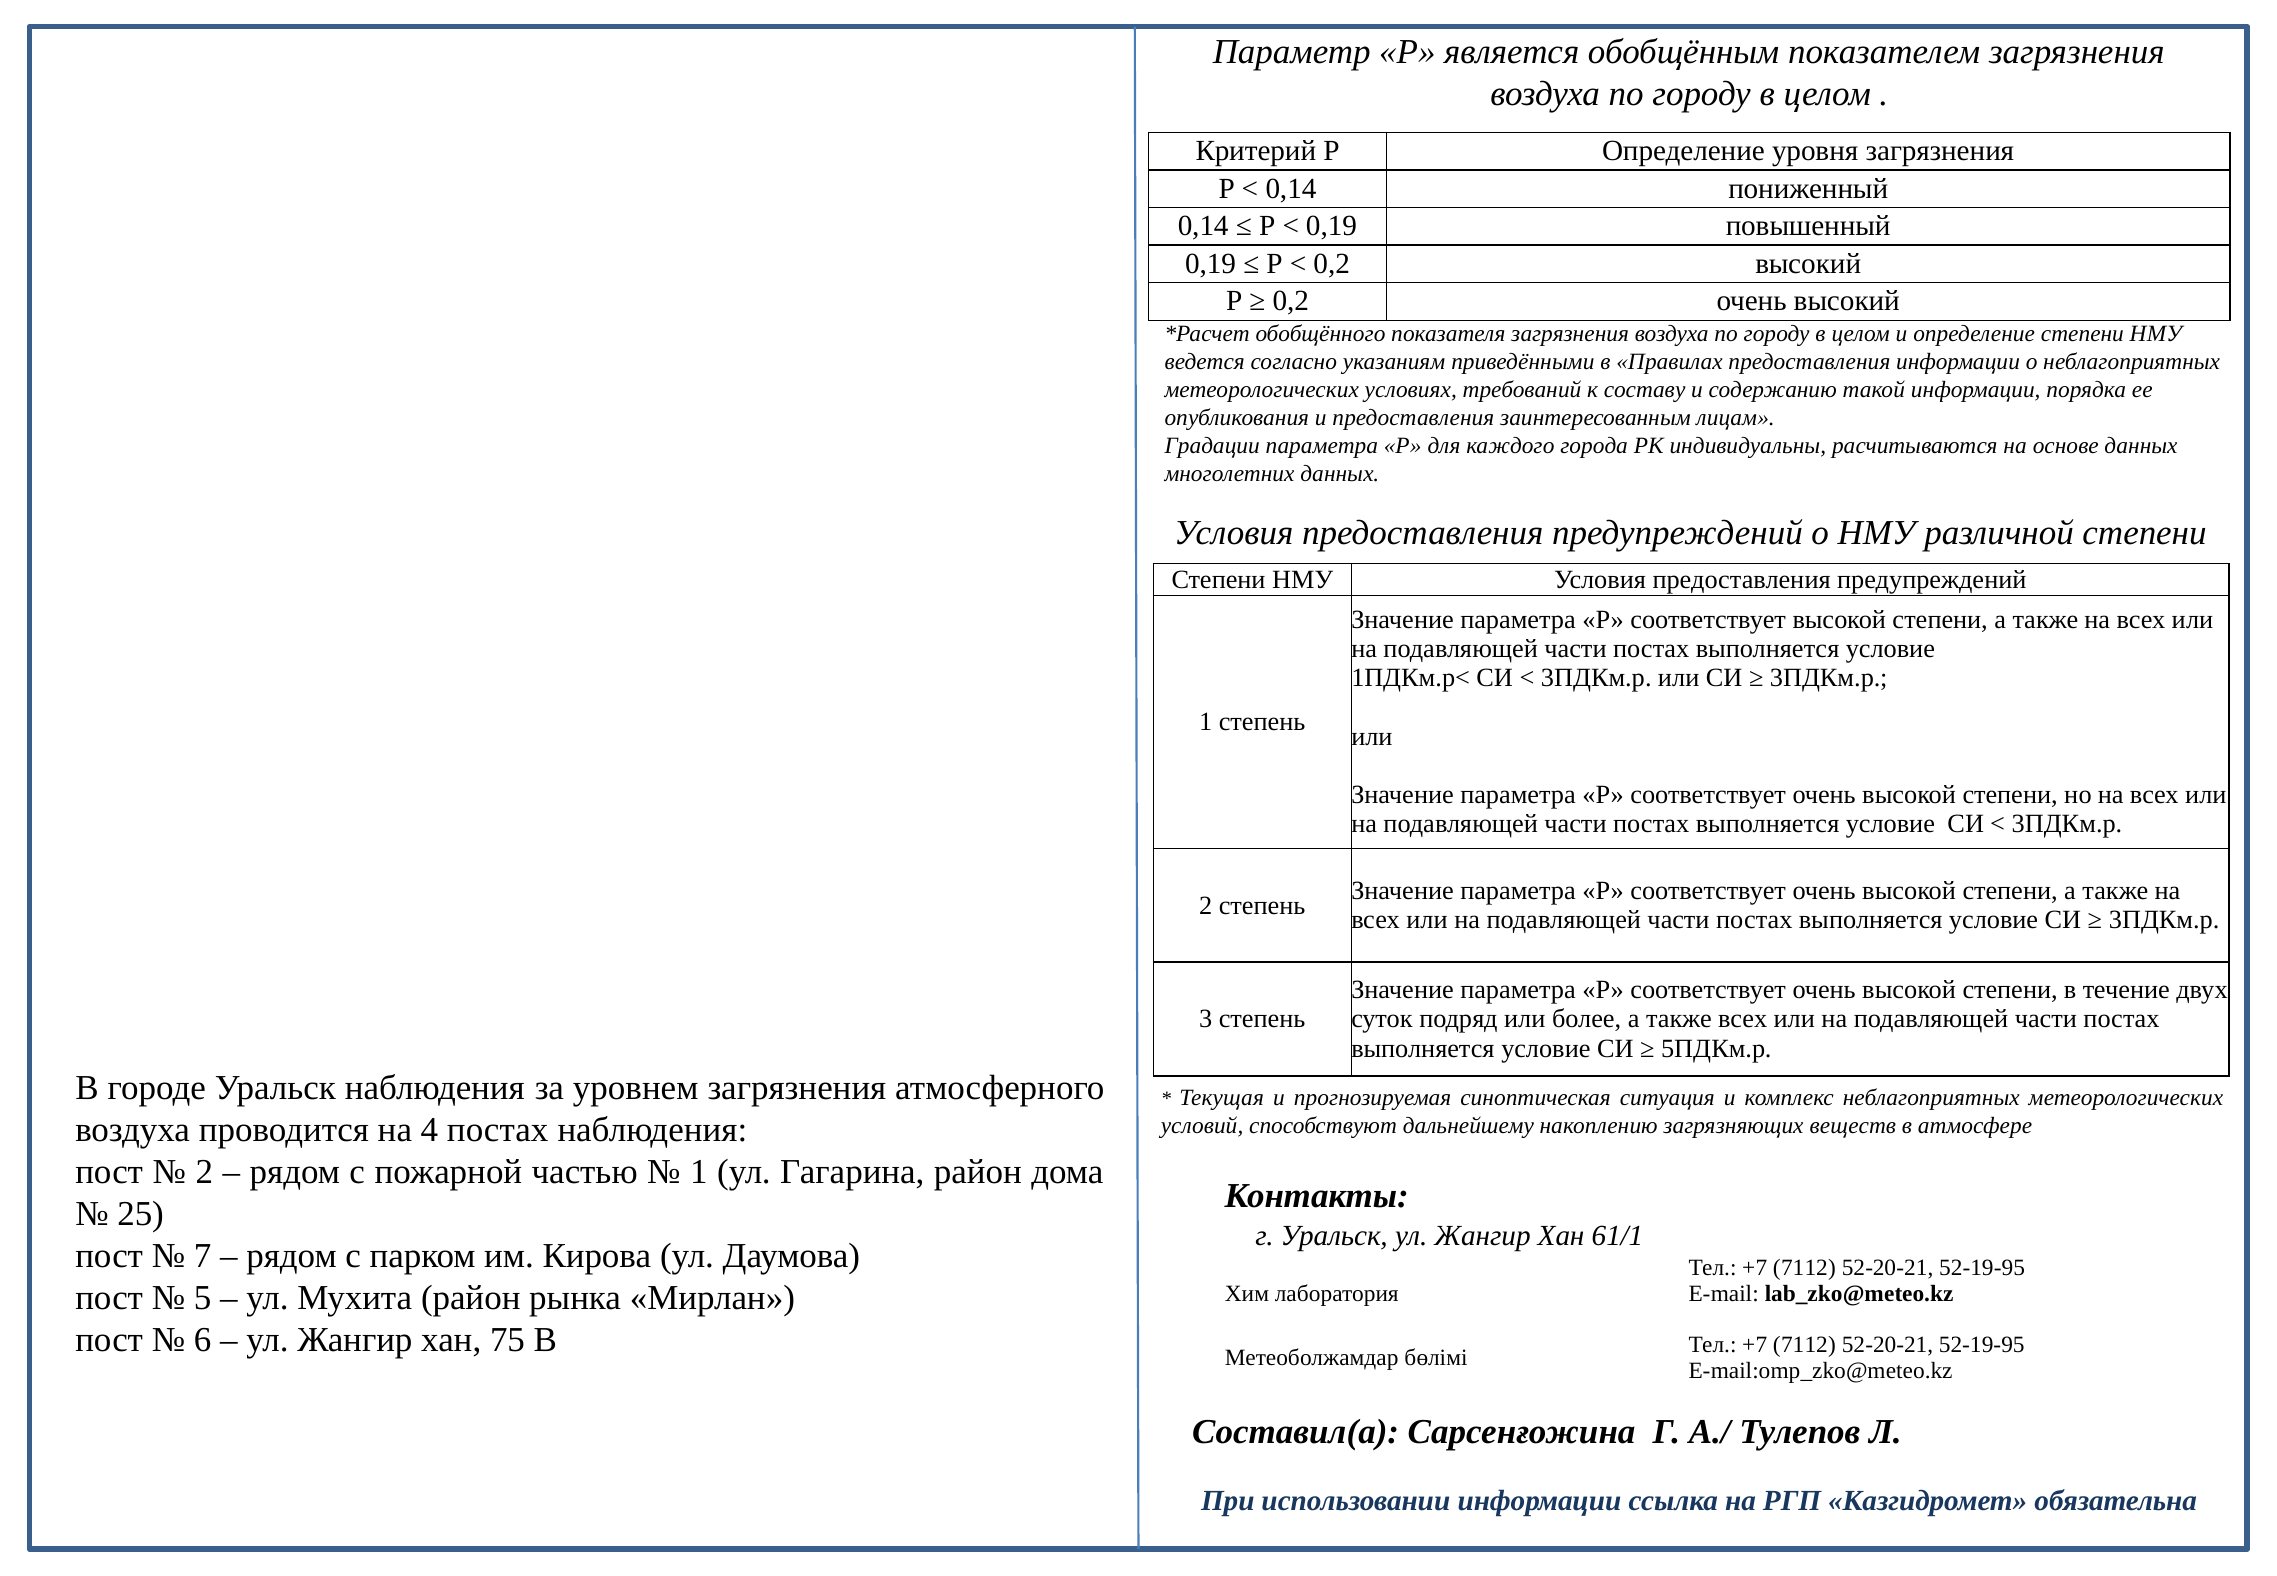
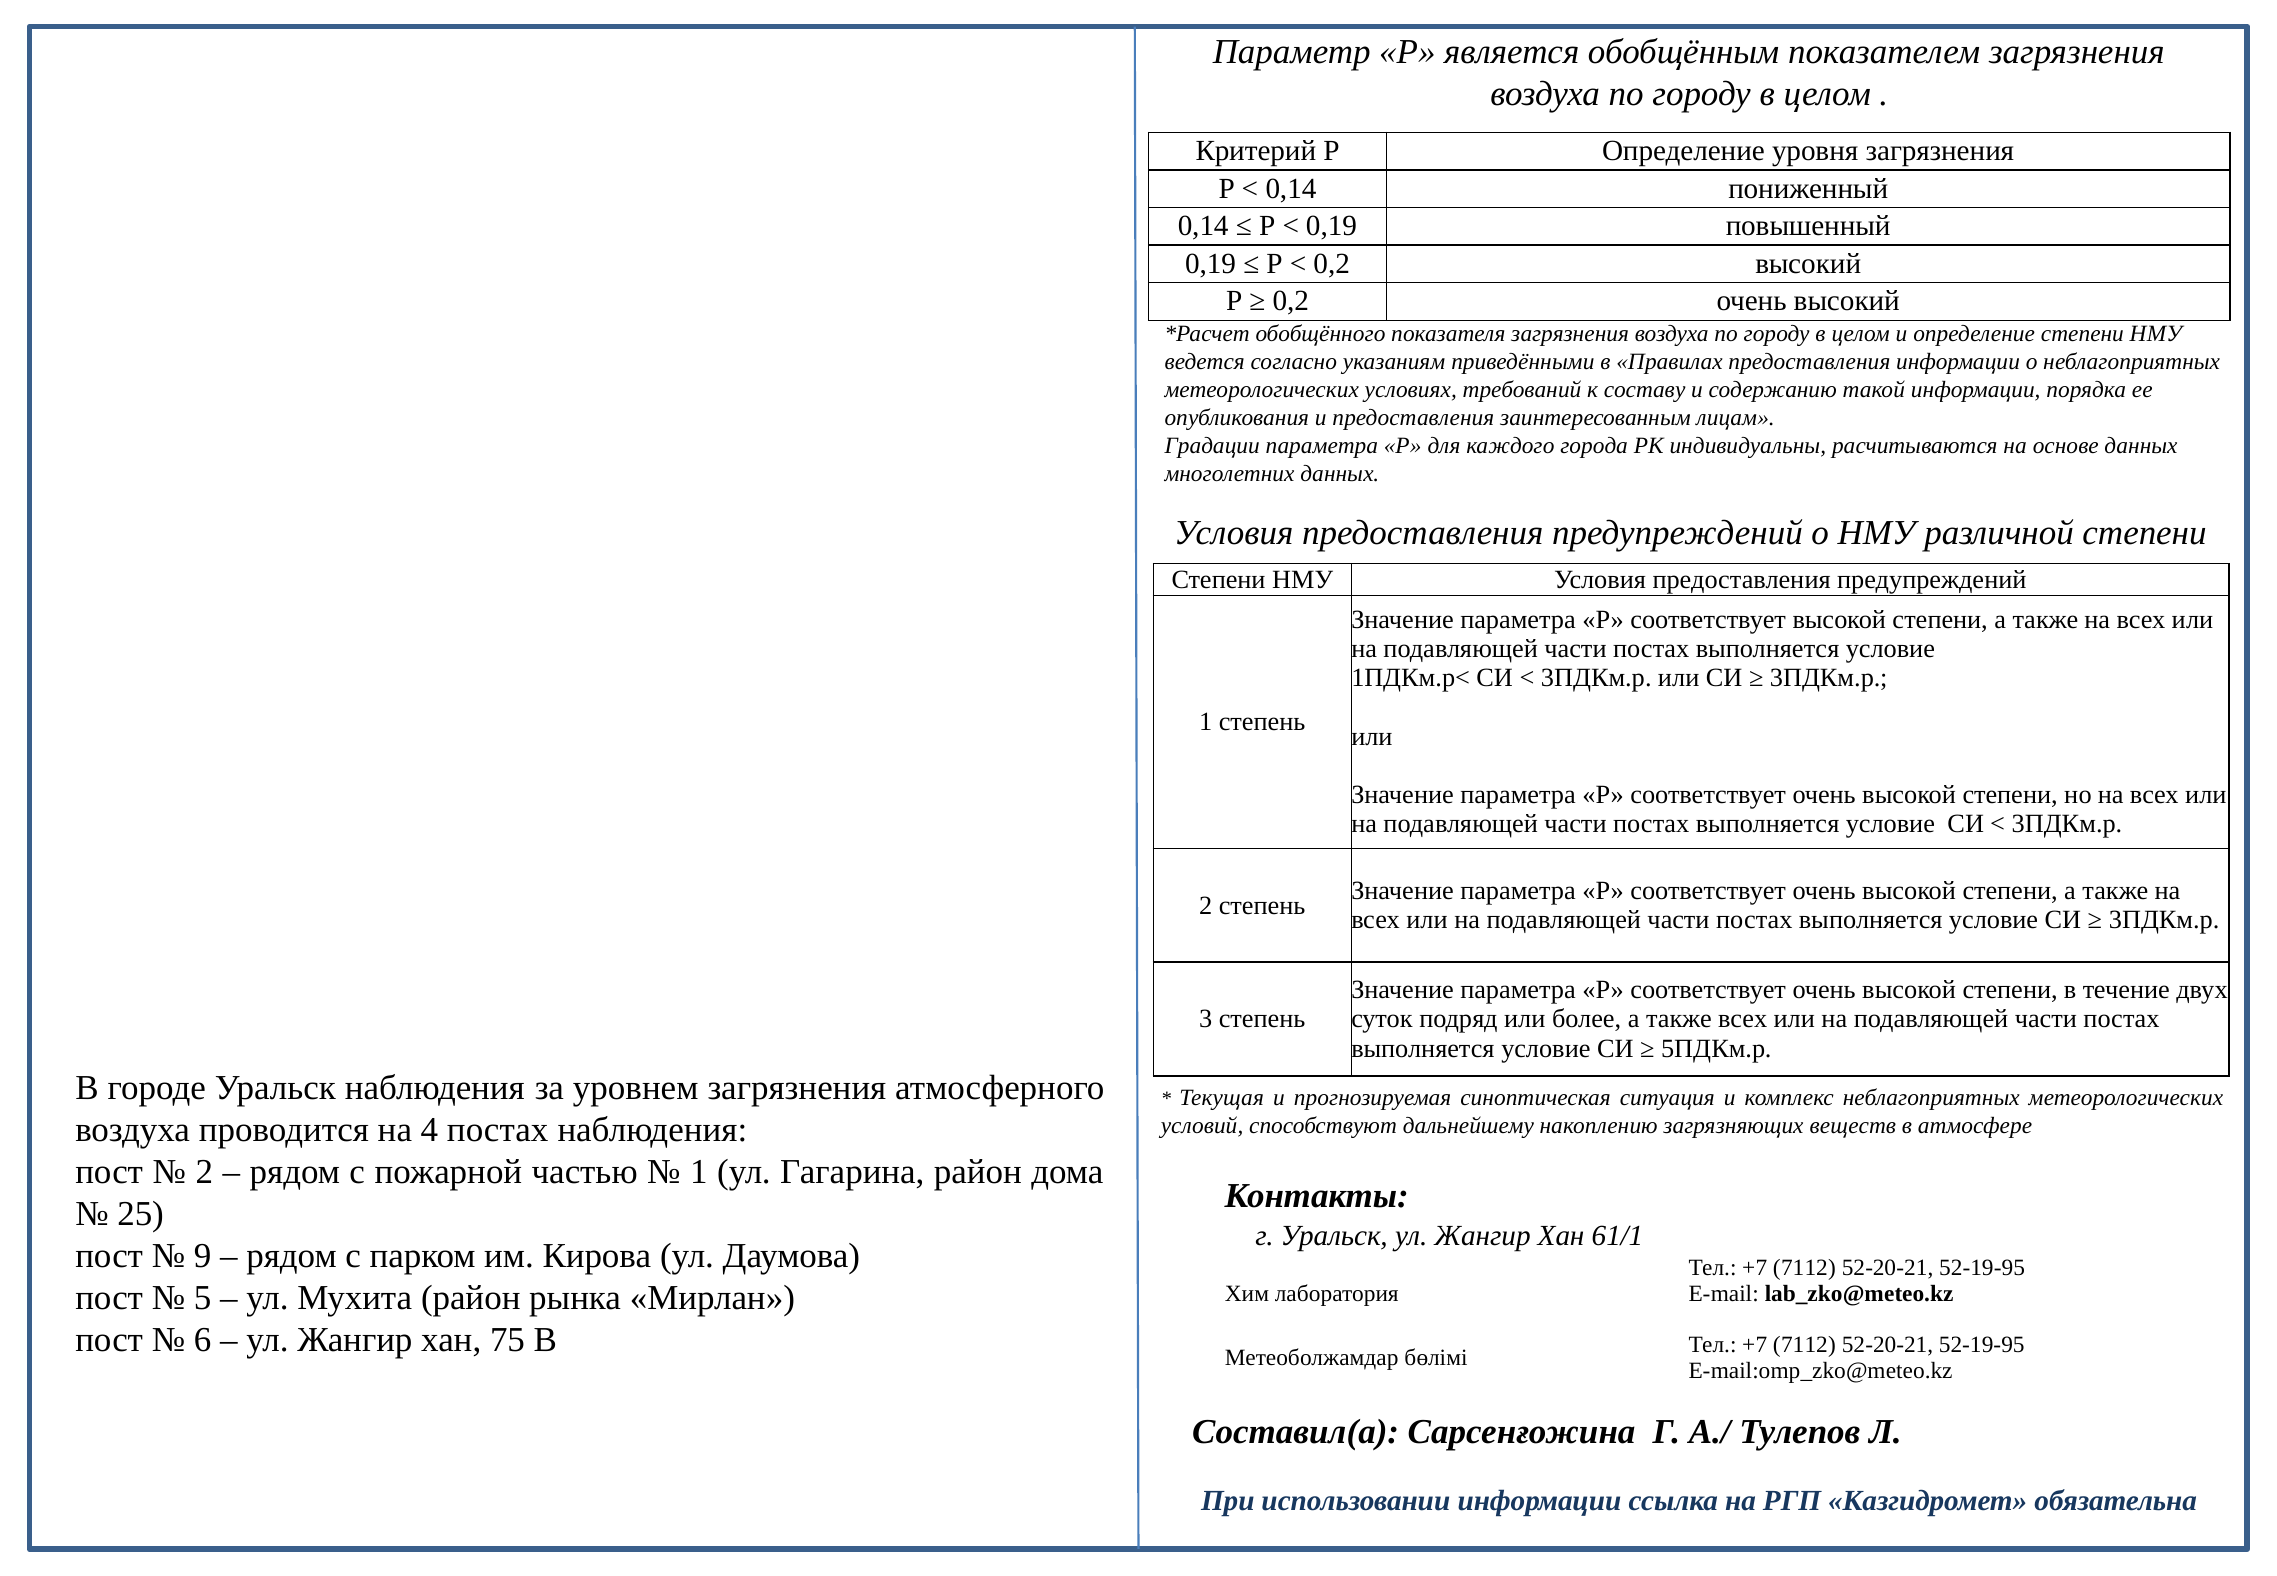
7: 7 -> 9
